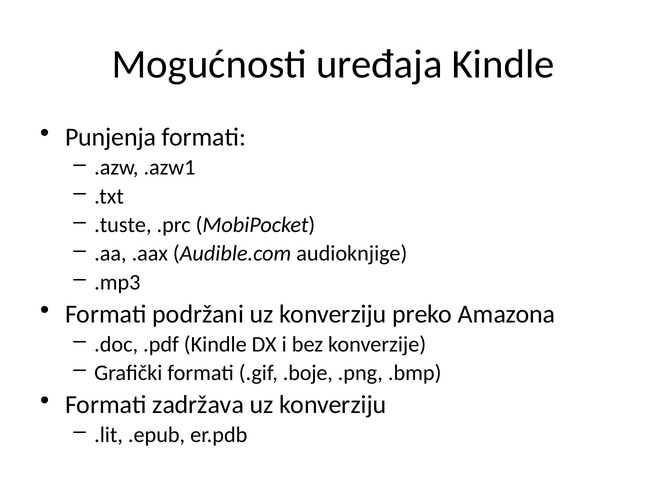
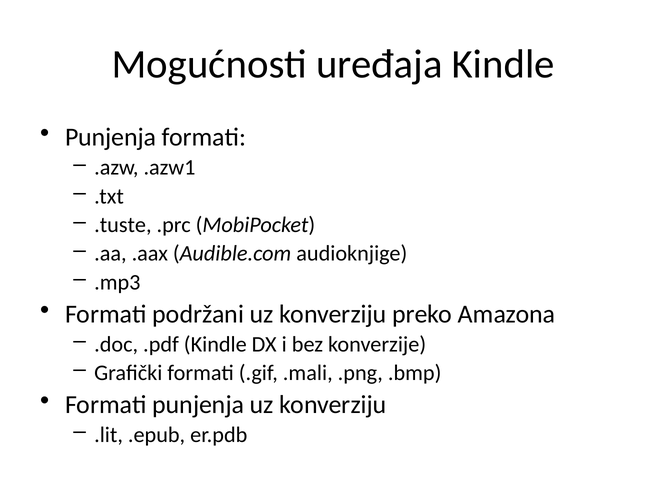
.boje: .boje -> .mali
Formati zadržava: zadržava -> punjenja
